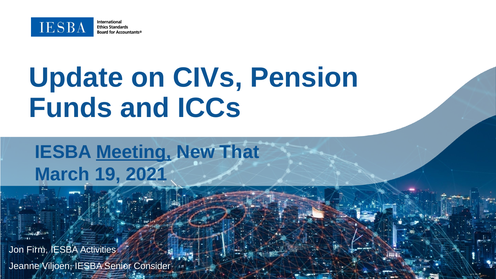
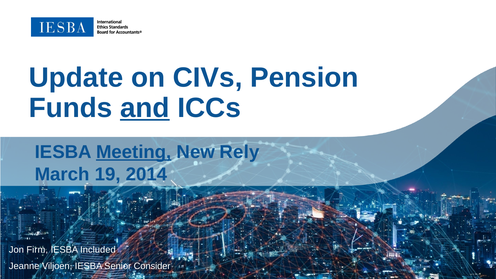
and underline: none -> present
That: That -> Rely
2021: 2021 -> 2014
Activities: Activities -> Included
